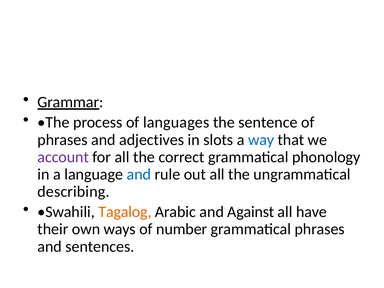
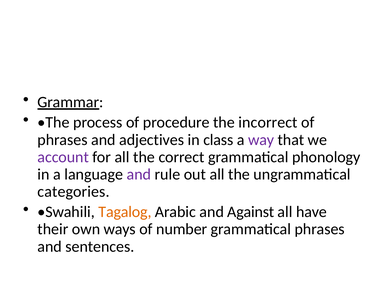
languages: languages -> procedure
sentence: sentence -> incorrect
slots: slots -> class
way colour: blue -> purple
and at (139, 174) colour: blue -> purple
describing: describing -> categories
